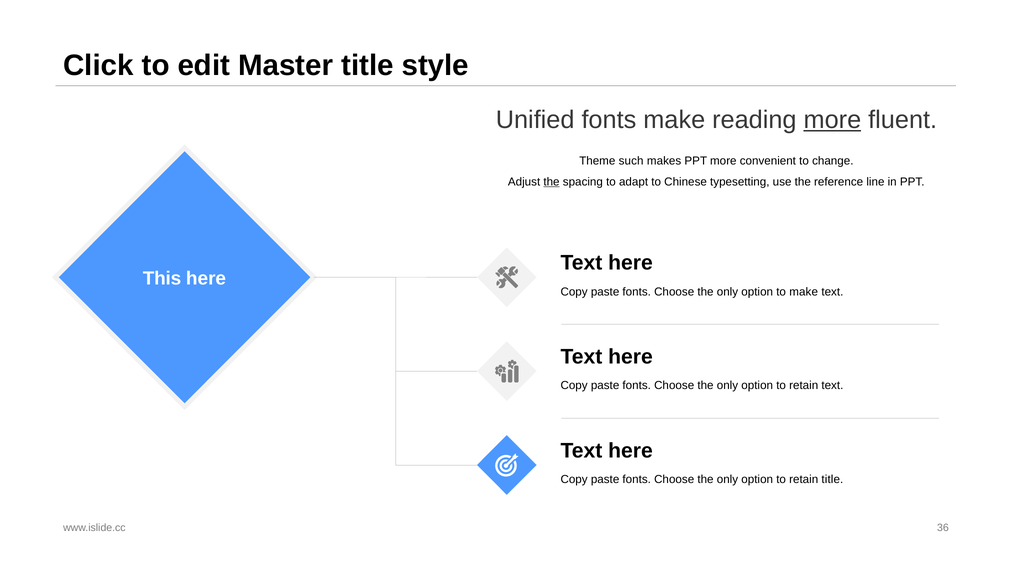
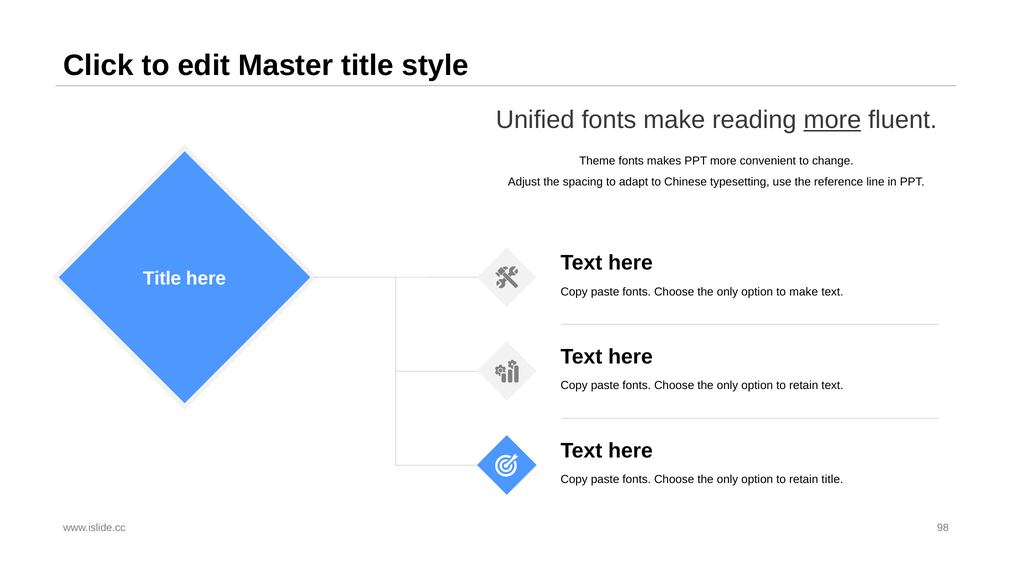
Theme such: such -> fonts
the at (552, 182) underline: present -> none
This at (162, 278): This -> Title
36: 36 -> 98
